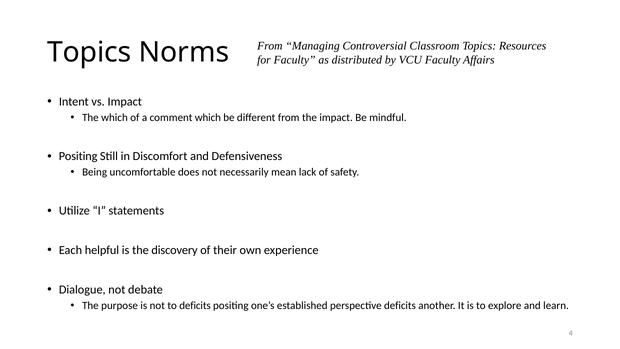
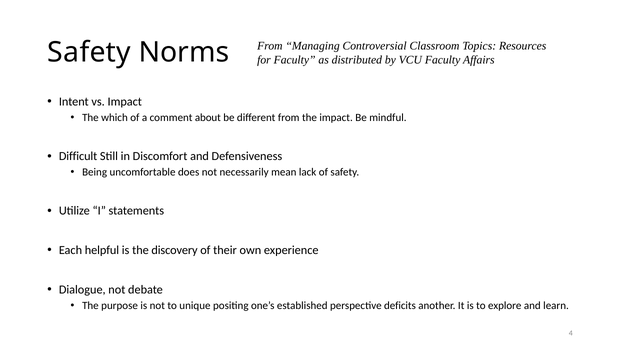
Topics at (89, 52): Topics -> Safety
comment which: which -> about
Positing at (78, 156): Positing -> Difficult
to deficits: deficits -> unique
